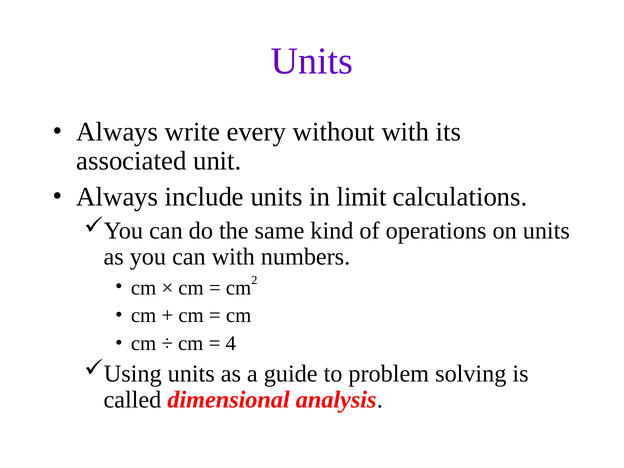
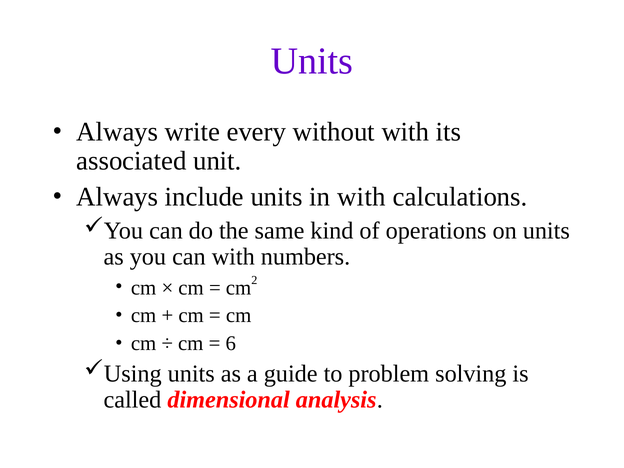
in limit: limit -> with
4: 4 -> 6
